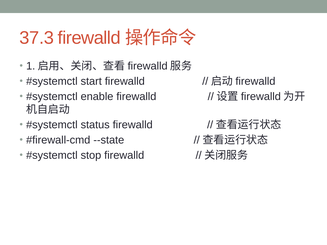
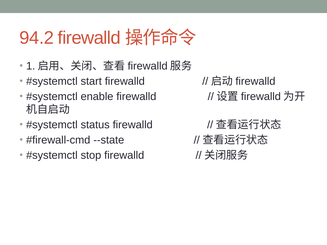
37.3: 37.3 -> 94.2
